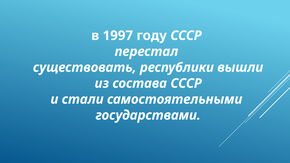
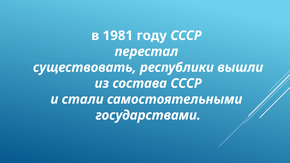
1997: 1997 -> 1981
